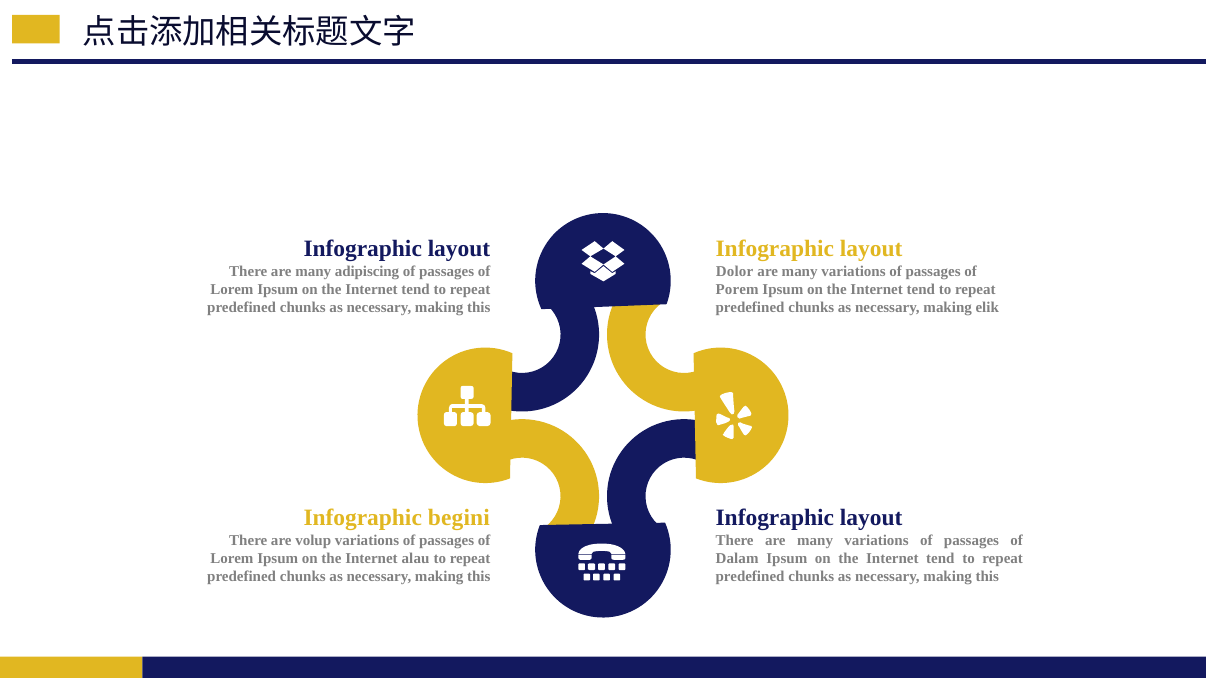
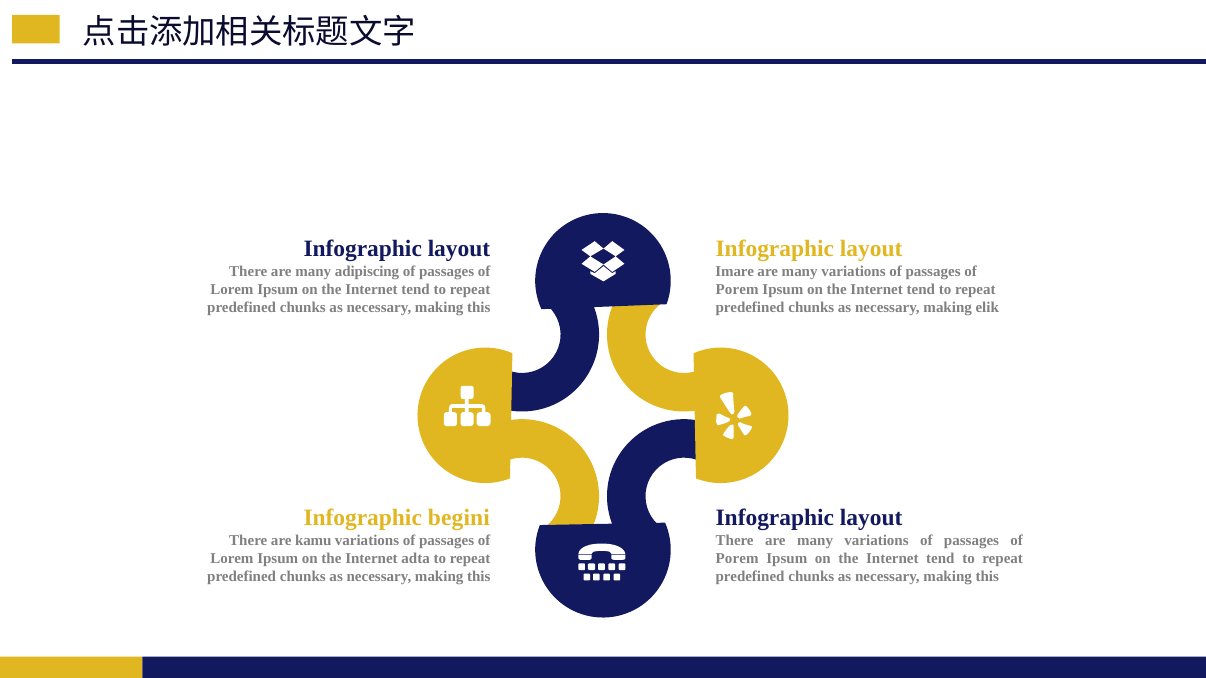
Dolor: Dolor -> Imare
volup: volup -> kamu
alau: alau -> adta
Dalam at (737, 559): Dalam -> Porem
